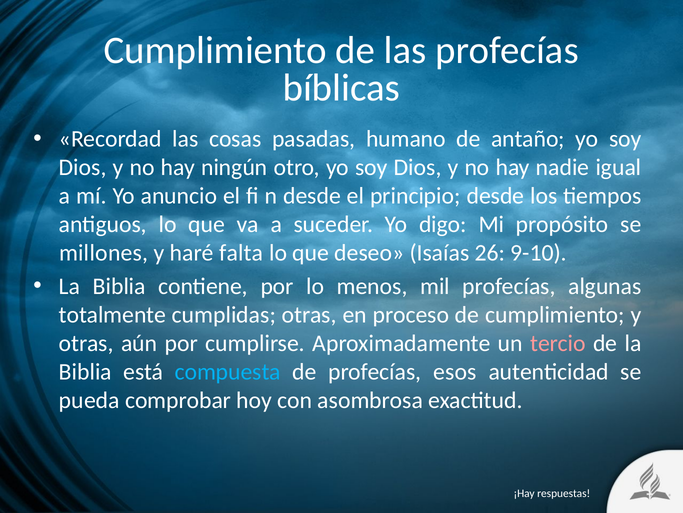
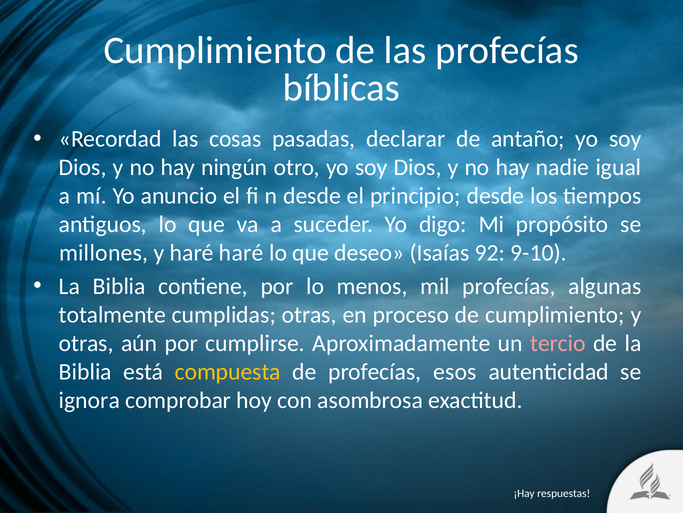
humano: humano -> declarar
haré falta: falta -> haré
26: 26 -> 92
compuesta colour: light blue -> yellow
pueda: pueda -> ignora
